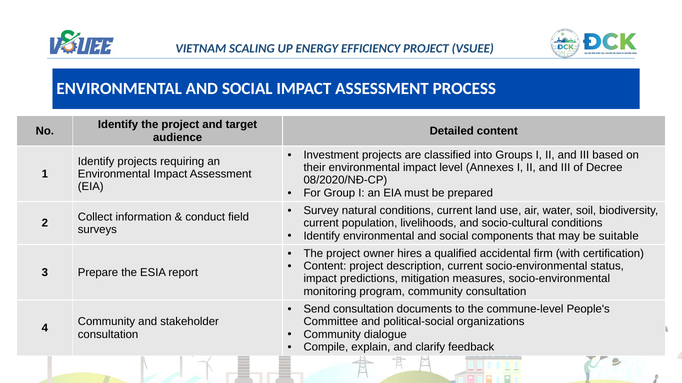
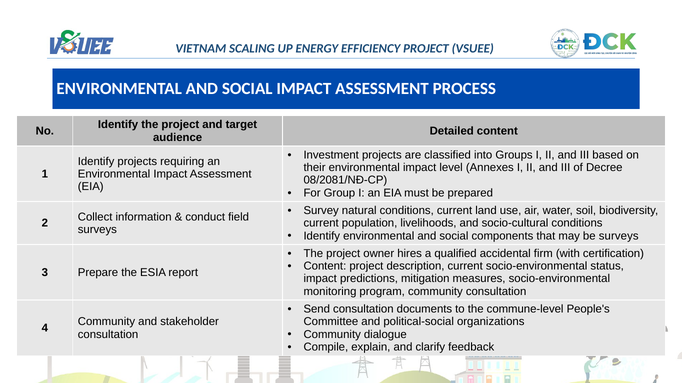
08/2020/NĐ-CP: 08/2020/NĐ-CP -> 08/2081/NĐ-CP
be suitable: suitable -> surveys
